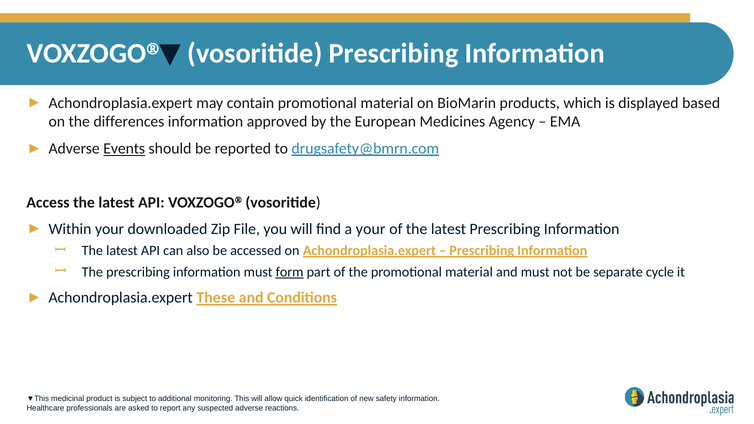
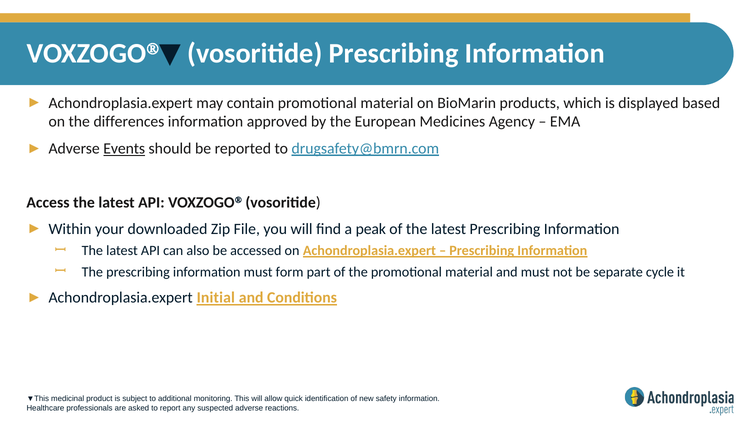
a your: your -> peak
form underline: present -> none
These: These -> Initial
